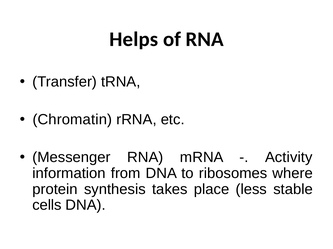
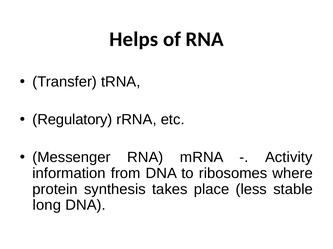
Chromatin: Chromatin -> Regulatory
cells: cells -> long
